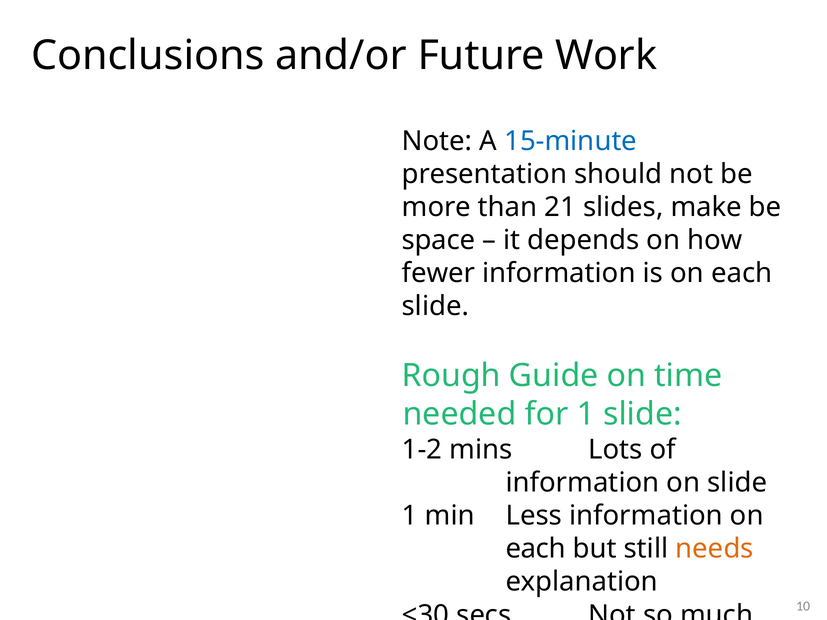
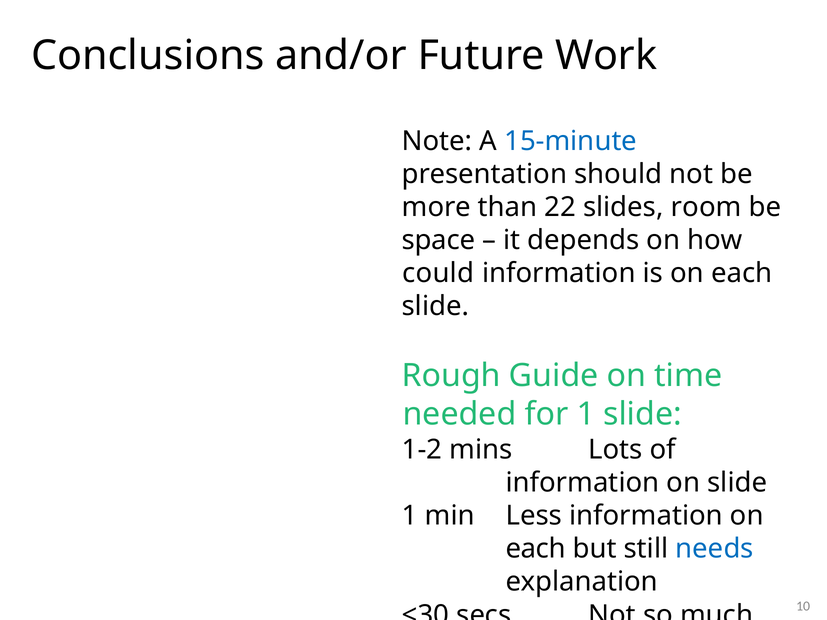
21: 21 -> 22
make: make -> room
fewer: fewer -> could
needs colour: orange -> blue
